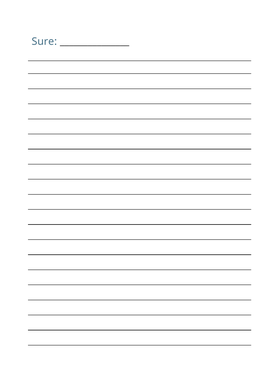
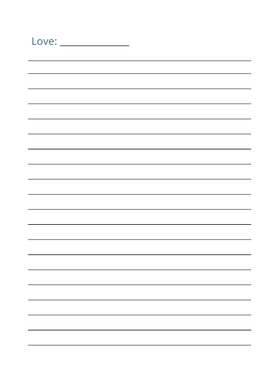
Sure: Sure -> Love
